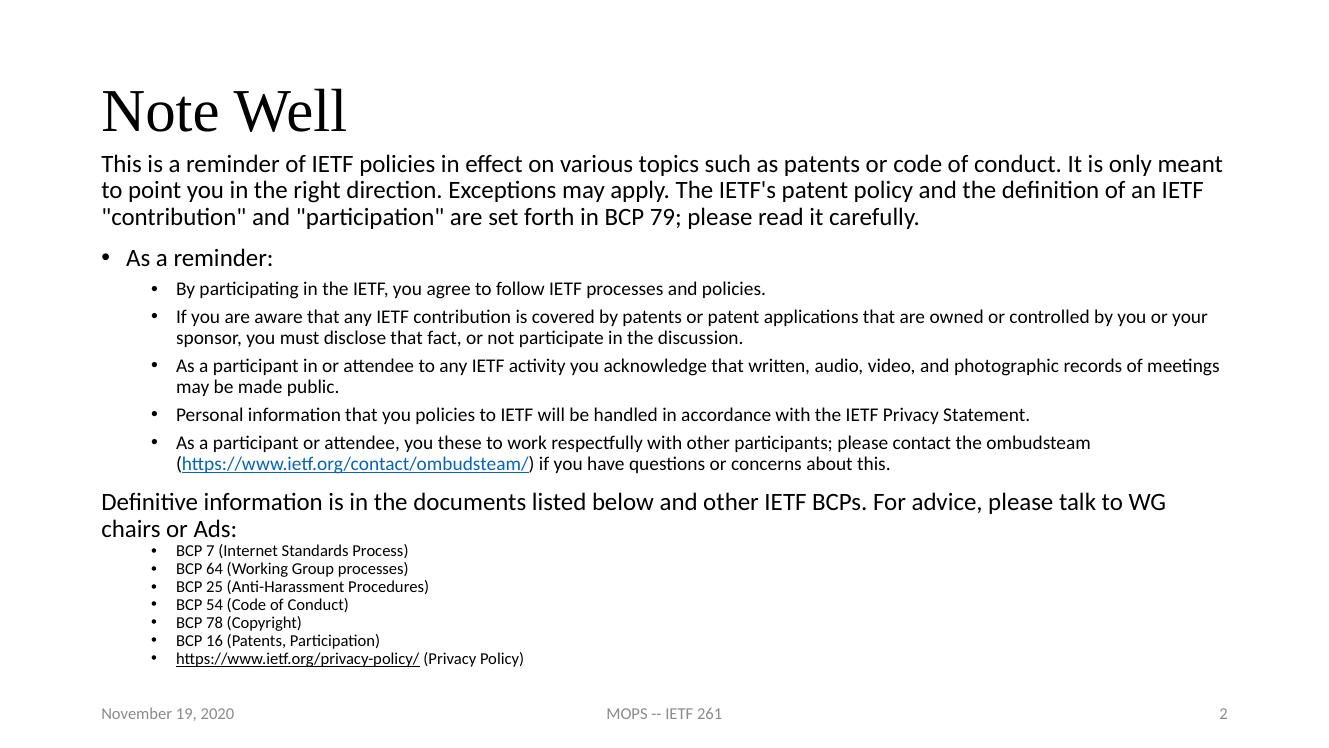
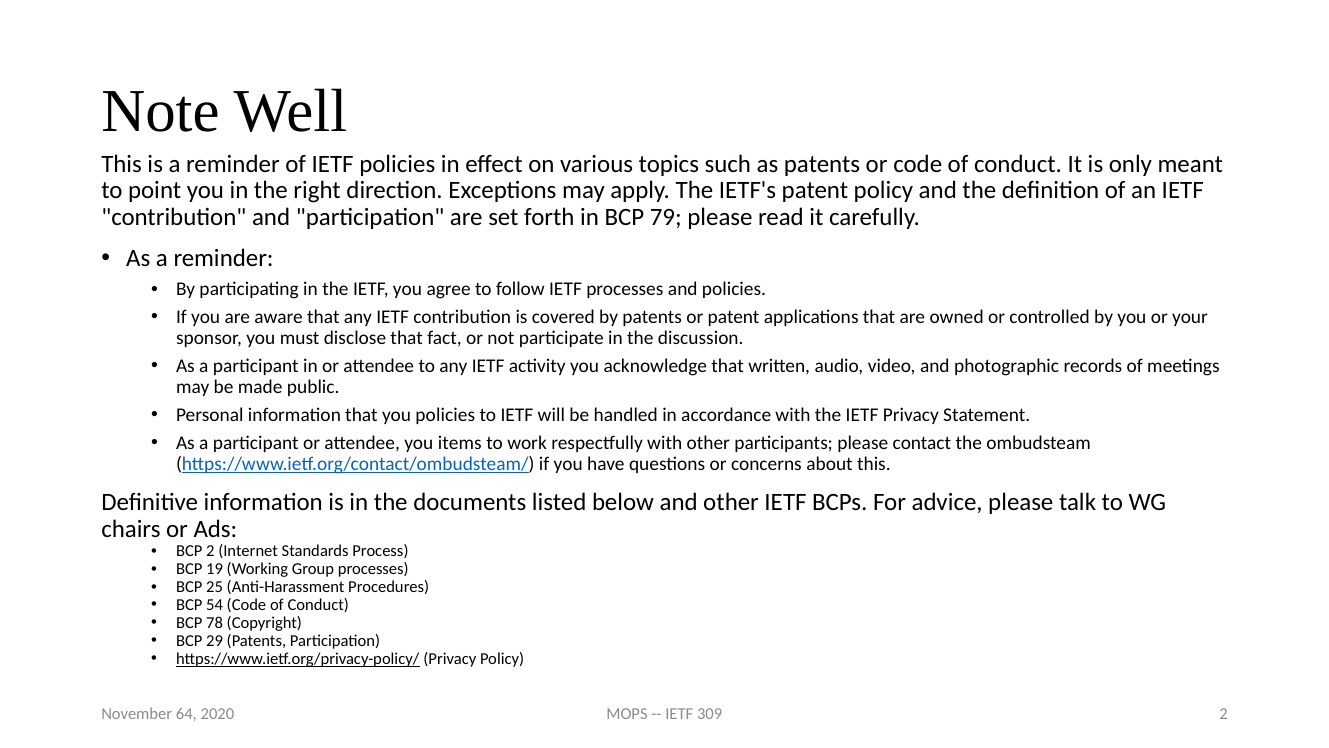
these: these -> items
BCP 7: 7 -> 2
64: 64 -> 19
16: 16 -> 29
261: 261 -> 309
19: 19 -> 64
